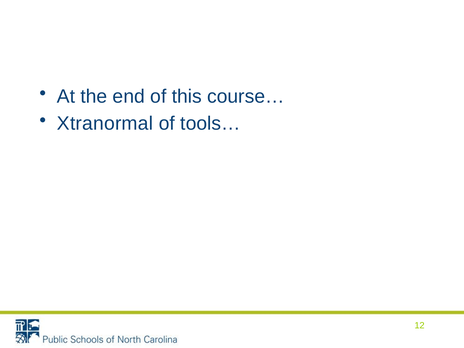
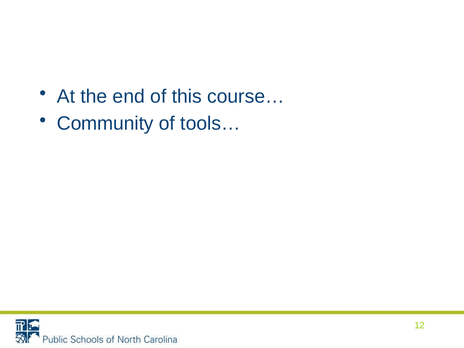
Xtranormal: Xtranormal -> Community
